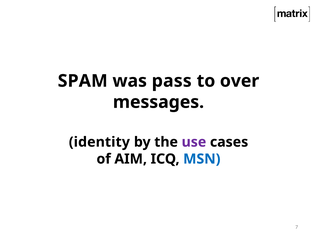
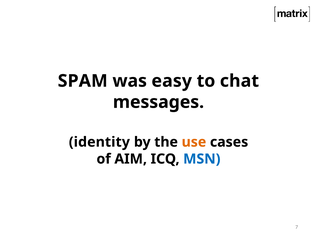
pass: pass -> easy
over: over -> chat
use colour: purple -> orange
